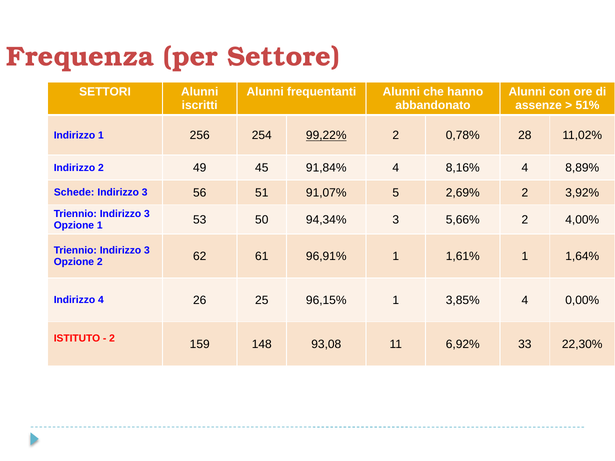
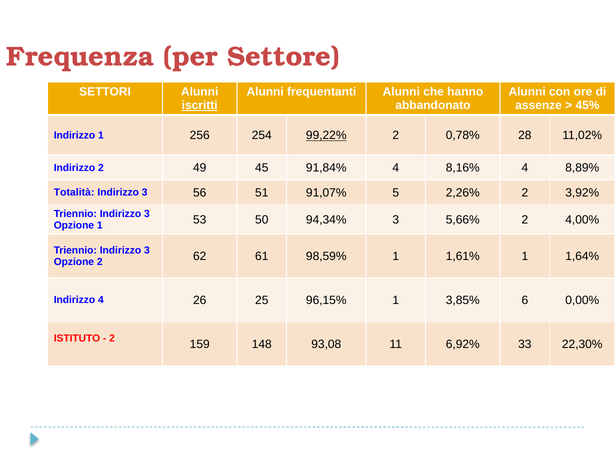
iscritti underline: none -> present
51%: 51% -> 45%
Schede: Schede -> Totalità
2,69%: 2,69% -> 2,26%
96,91%: 96,91% -> 98,59%
3,85% 4: 4 -> 6
